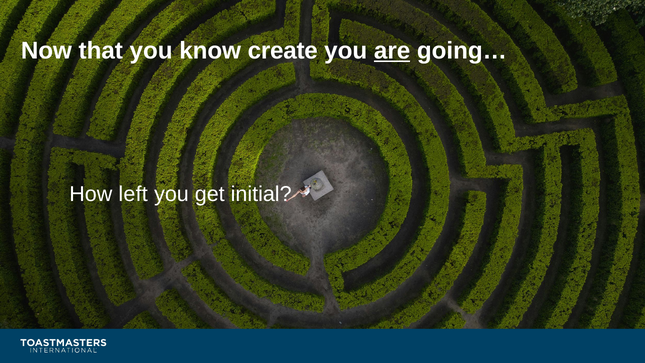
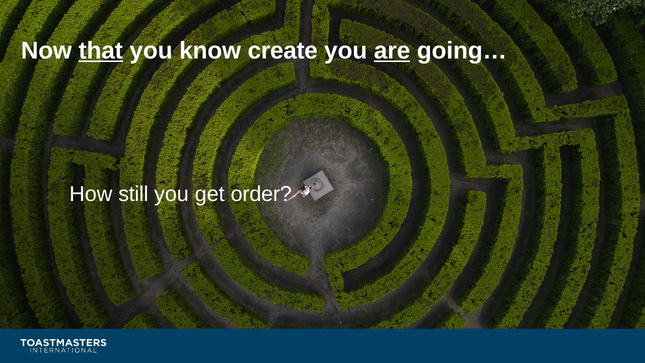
that underline: none -> present
left: left -> still
initial: initial -> order
